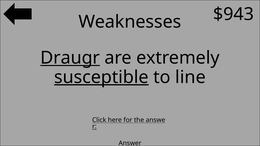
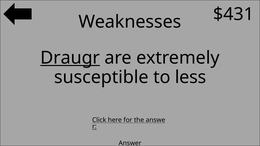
$943: $943 -> $431
susceptible underline: present -> none
line: line -> less
